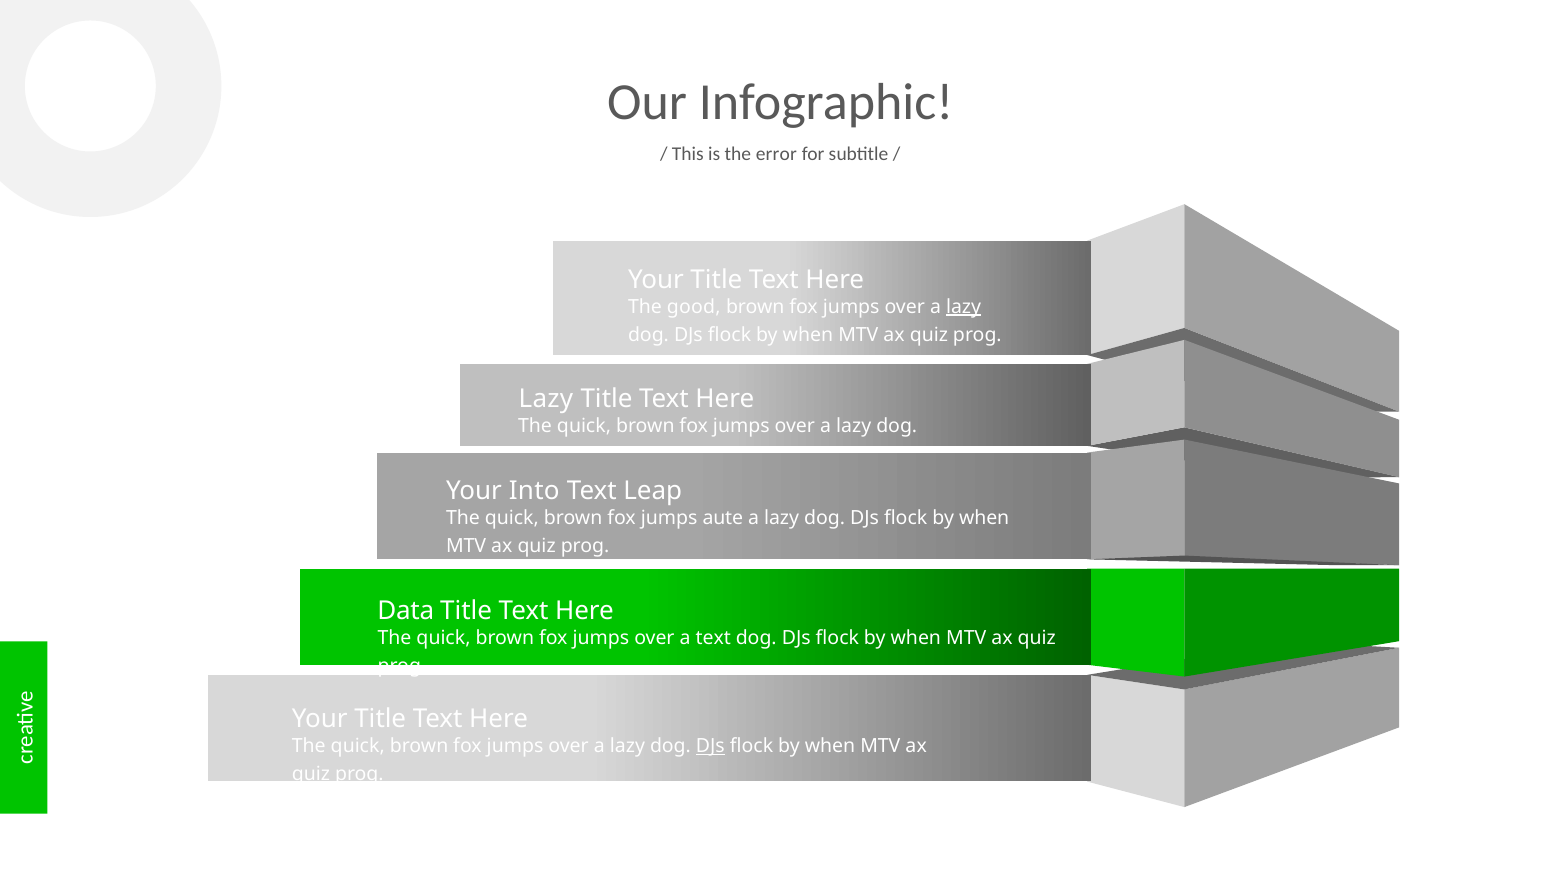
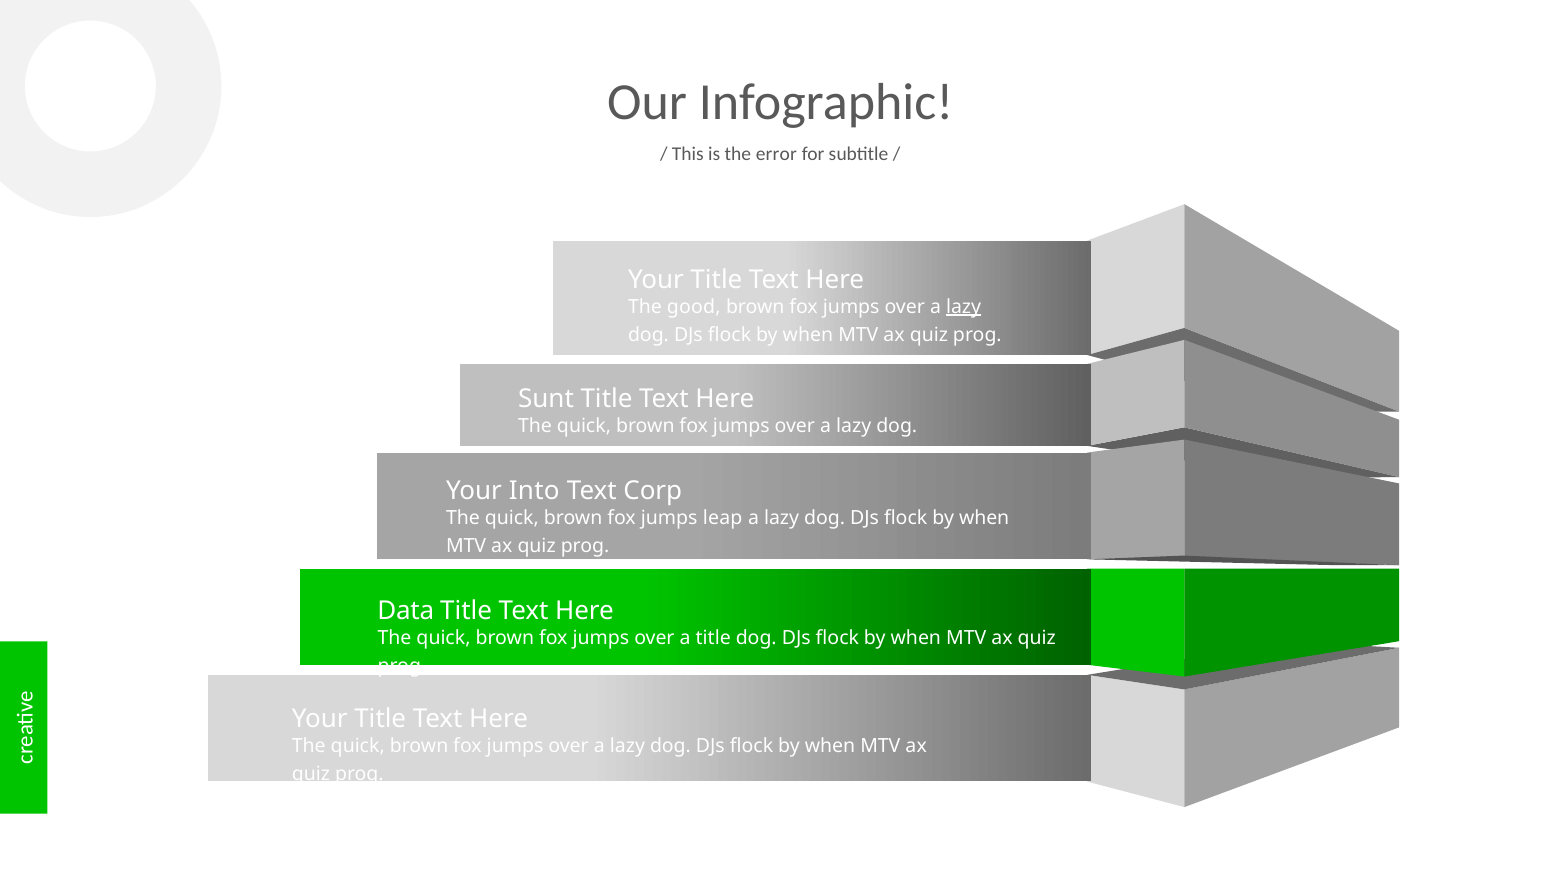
Lazy at (546, 399): Lazy -> Sunt
Leap: Leap -> Corp
aute: aute -> leap
a text: text -> title
DJs at (710, 746) underline: present -> none
